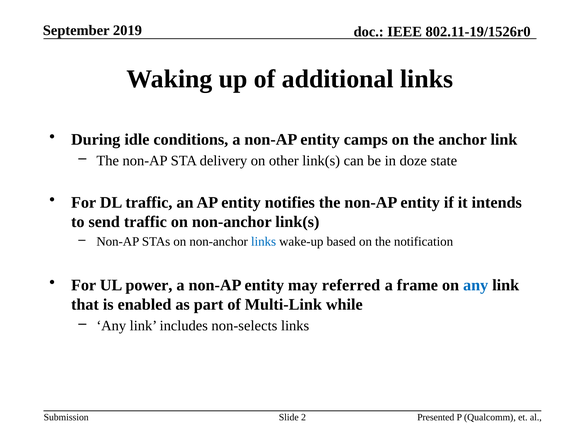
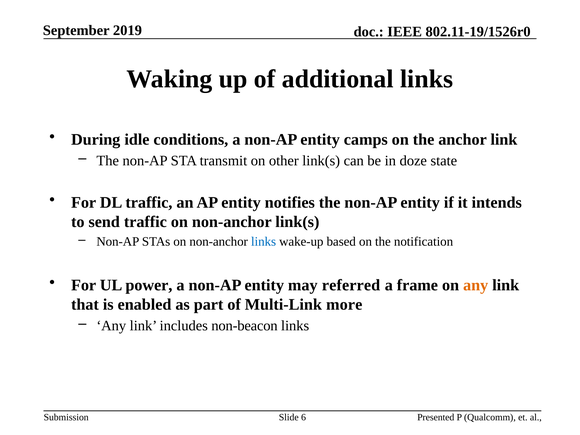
delivery: delivery -> transmit
any at (476, 285) colour: blue -> orange
while: while -> more
non-selects: non-selects -> non-beacon
2: 2 -> 6
